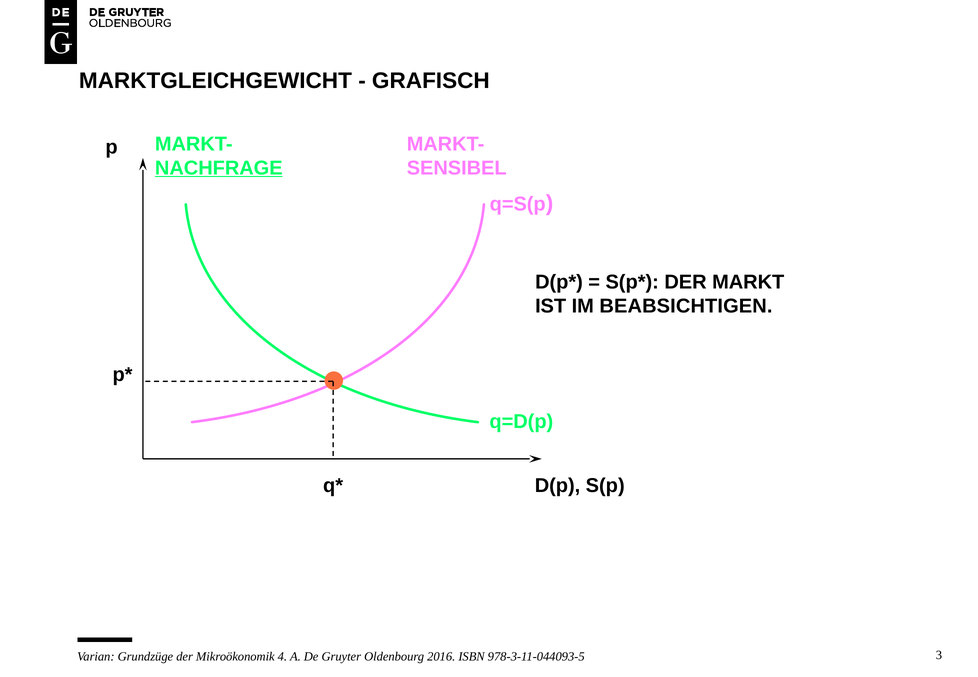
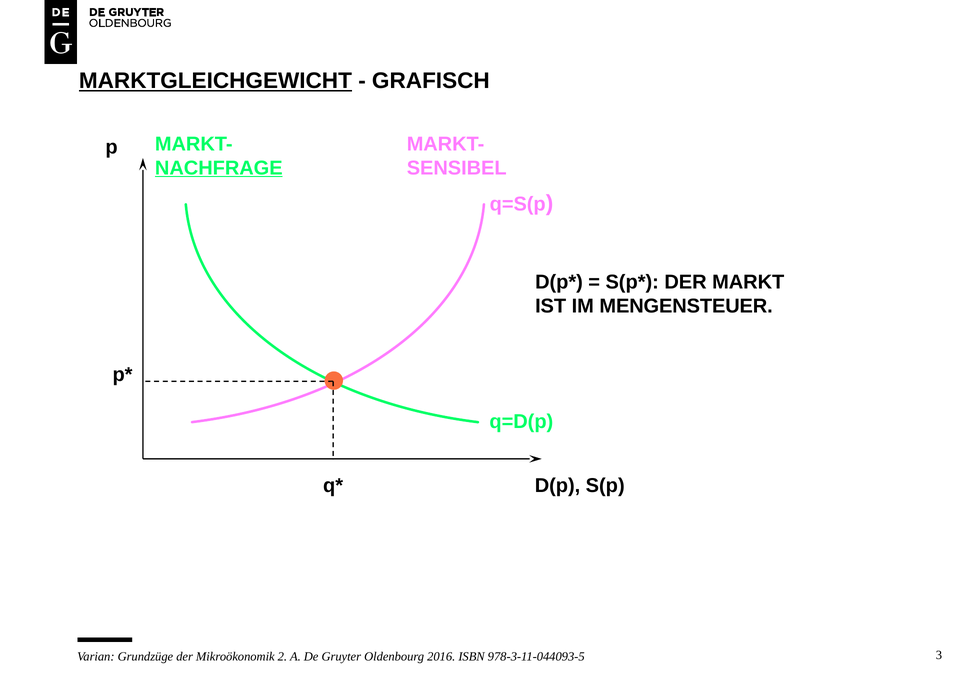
MARKTGLEICHGEWICHT underline: none -> present
BEABSICHTIGEN: BEABSICHTIGEN -> MENGENSTEUER
4: 4 -> 2
